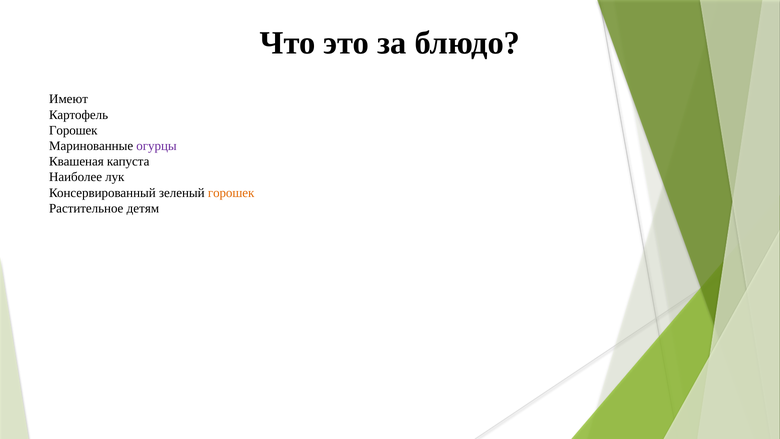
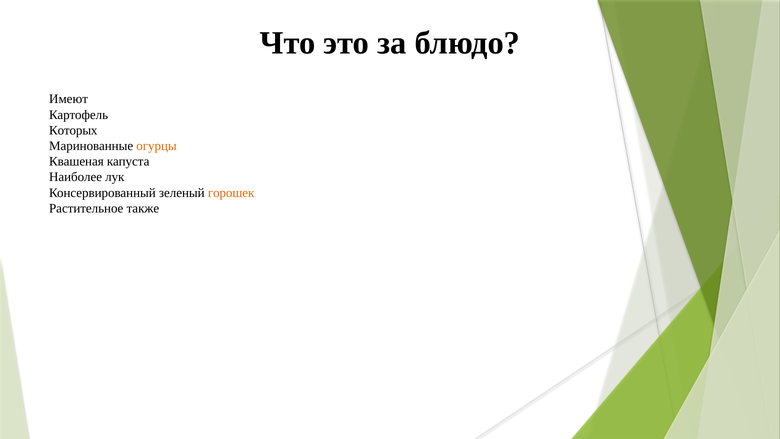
Горошек at (73, 130): Горошек -> Которых
огурцы colour: purple -> orange
детям: детям -> также
